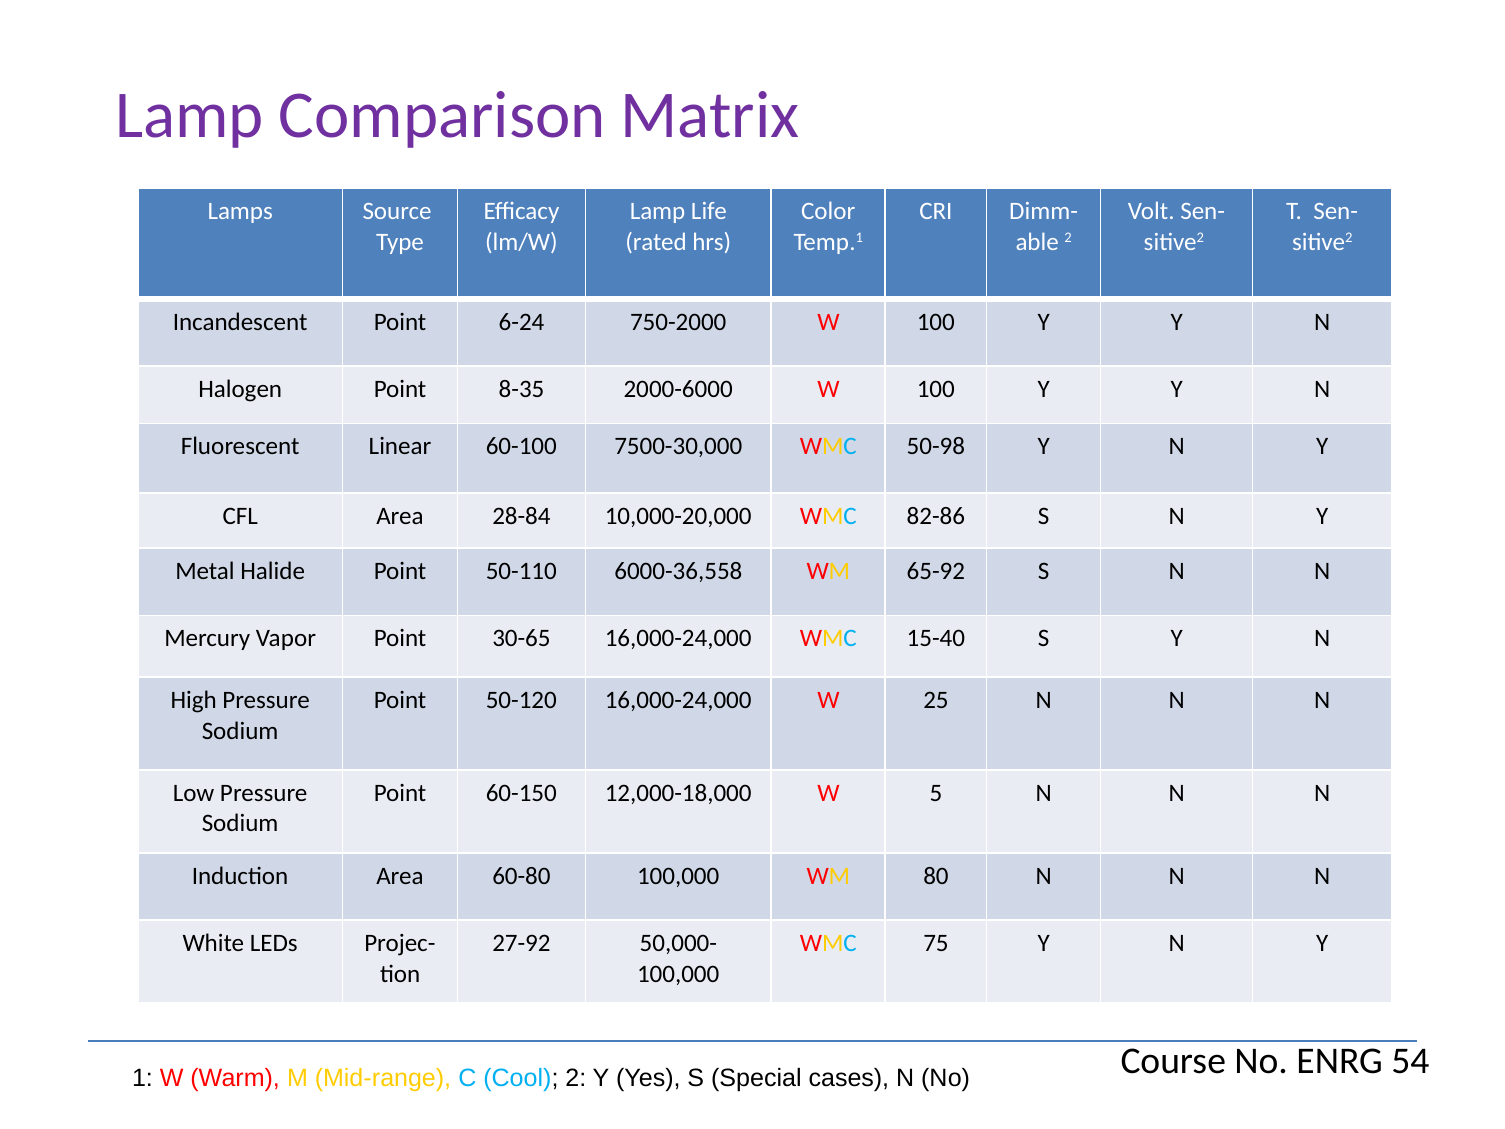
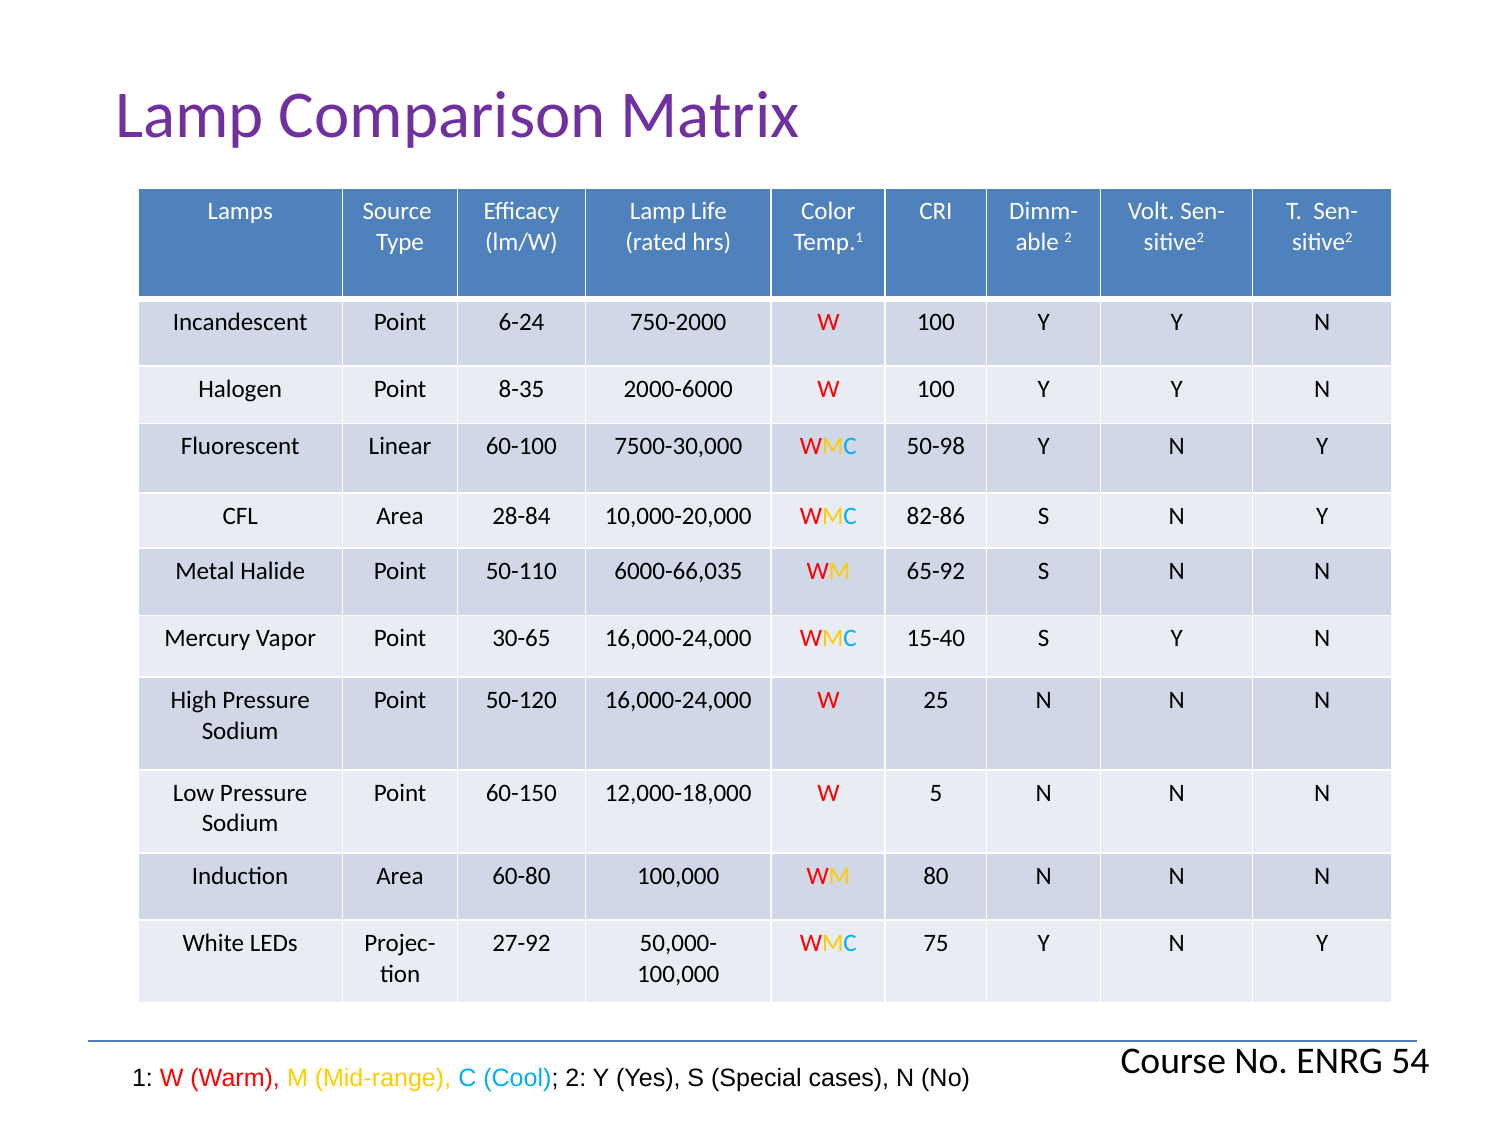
6000-36,558: 6000-36,558 -> 6000-66,035
